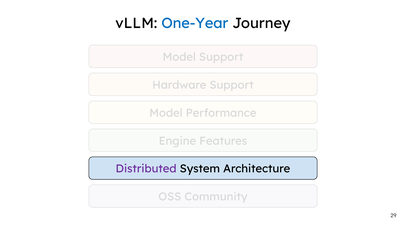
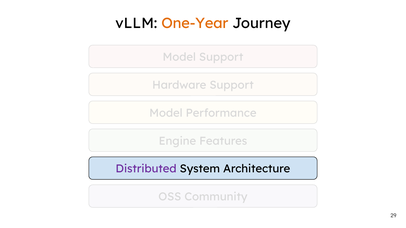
One-Year colour: blue -> orange
